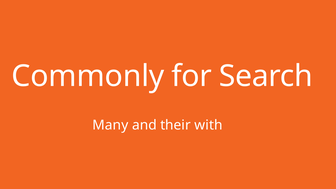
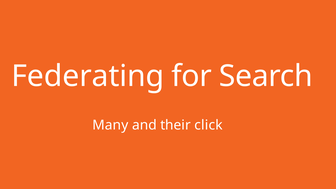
Commonly: Commonly -> Federating
with: with -> click
